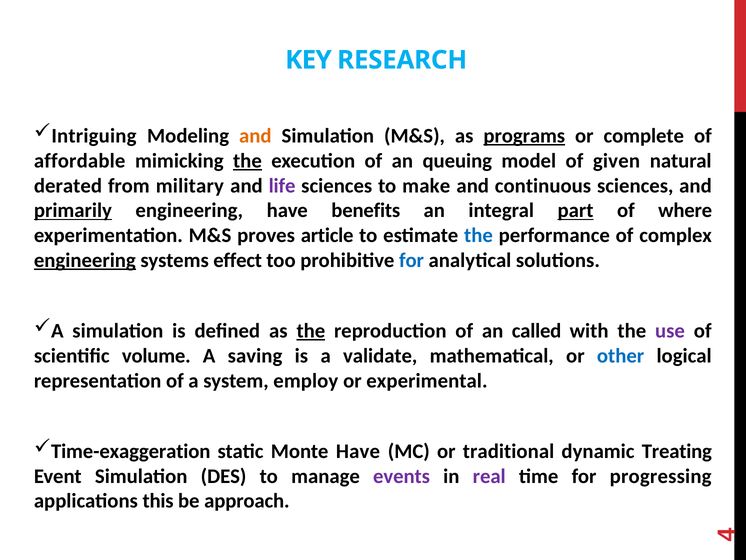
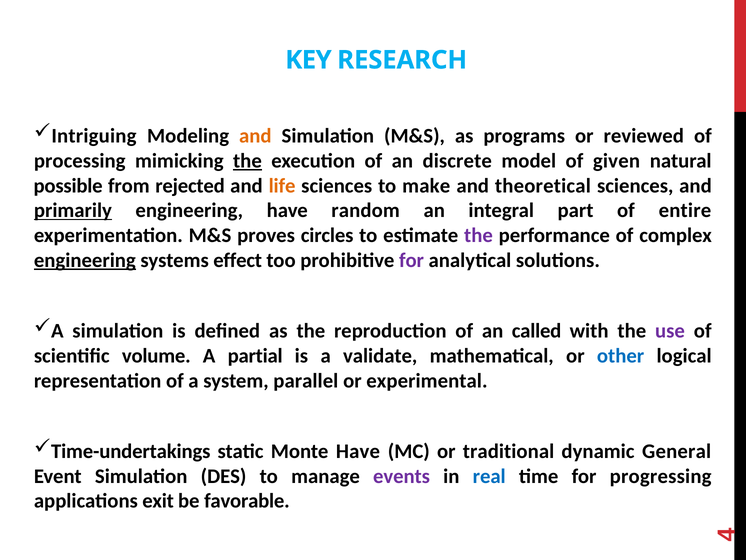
programs underline: present -> none
complete: complete -> reviewed
affordable: affordable -> processing
queuing: queuing -> discrete
derated: derated -> possible
military: military -> rejected
life colour: purple -> orange
continuous: continuous -> theoretical
benefits: benefits -> random
part underline: present -> none
where: where -> entire
article: article -> circles
the at (478, 235) colour: blue -> purple
for at (412, 260) colour: blue -> purple
the at (311, 331) underline: present -> none
saving: saving -> partial
employ: employ -> parallel
Time-exaggeration: Time-exaggeration -> Time-undertakings
Treating: Treating -> General
real colour: purple -> blue
this: this -> exit
approach: approach -> favorable
